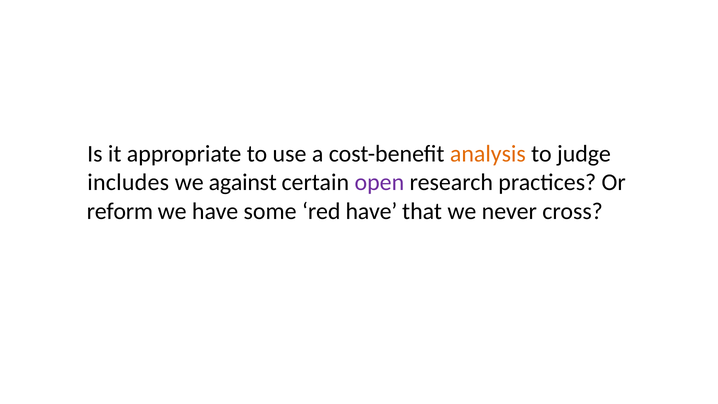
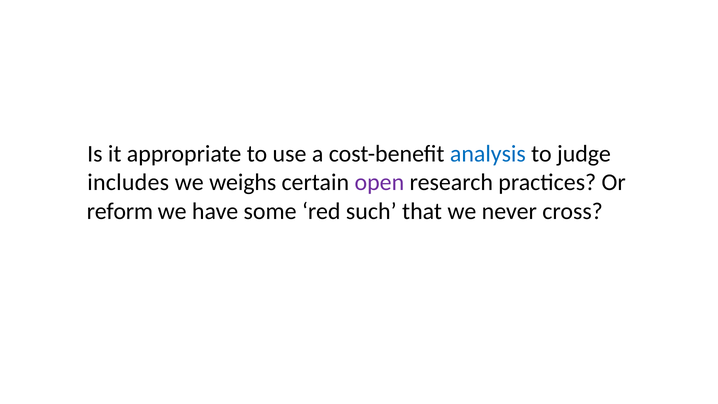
analysis colour: orange -> blue
against: against -> weighs
red have: have -> such
